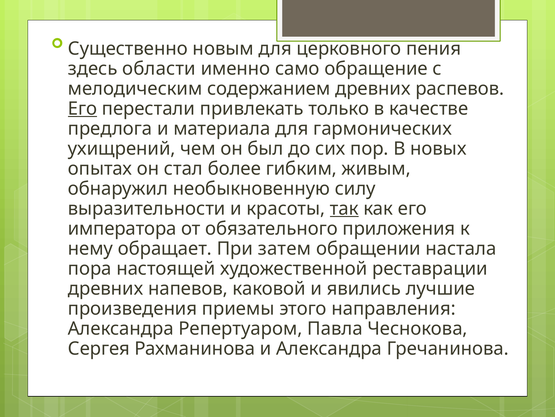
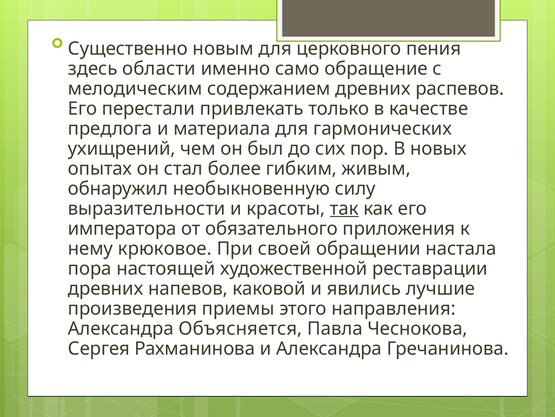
Его at (82, 108) underline: present -> none
обращает: обращает -> крюковое
затем: затем -> своей
Репертуаром: Репертуаром -> Объясняется
